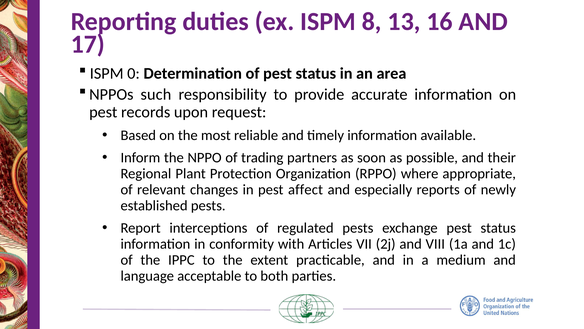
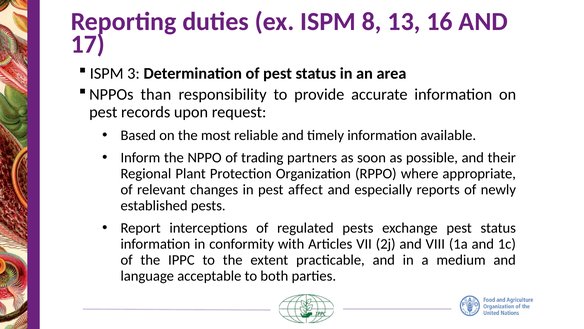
0: 0 -> 3
such: such -> than
